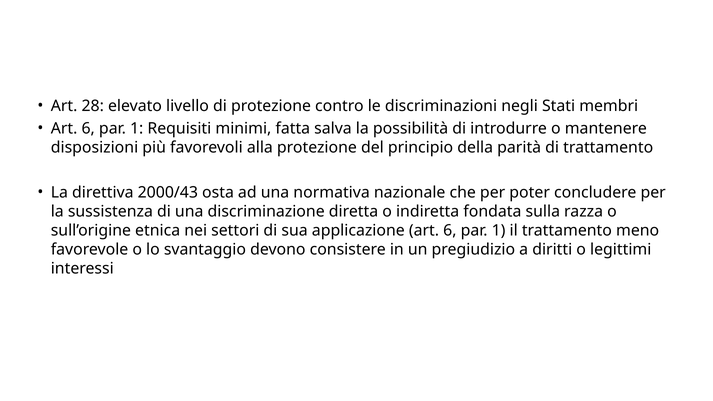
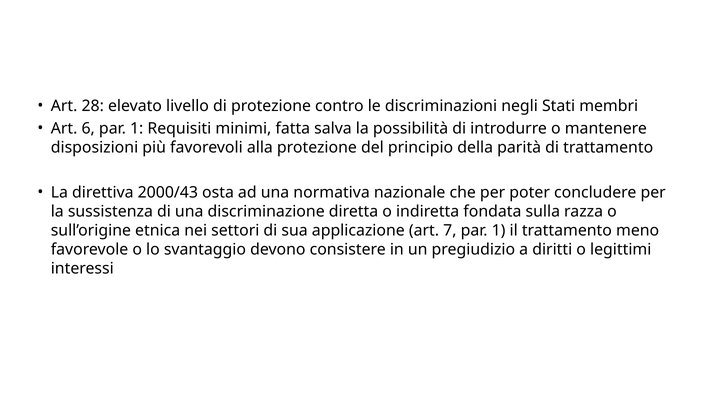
applicazione art 6: 6 -> 7
